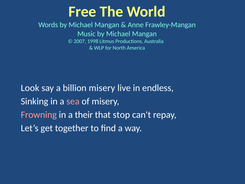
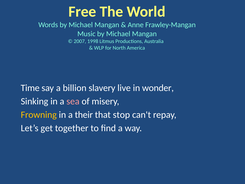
Look: Look -> Time
billion misery: misery -> slavery
endless: endless -> wonder
Frowning colour: pink -> yellow
